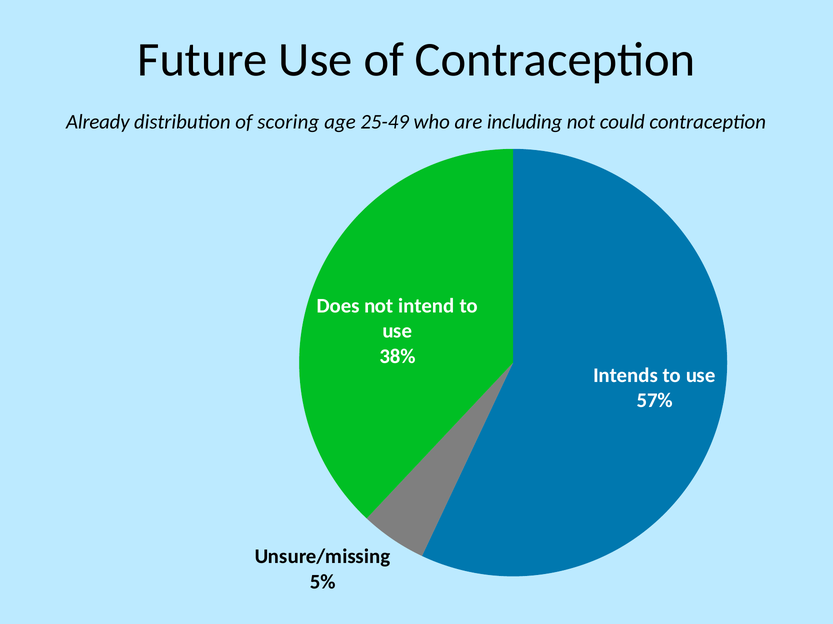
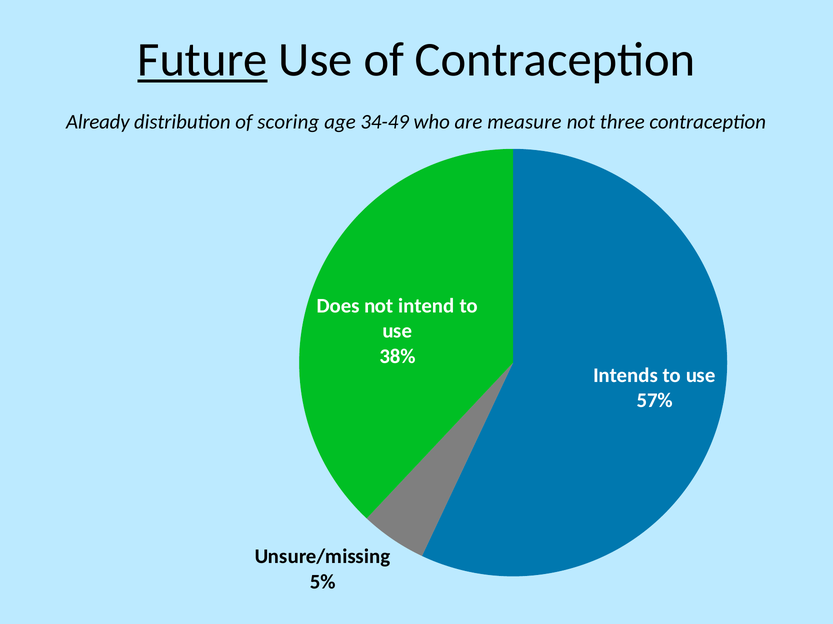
Future underline: none -> present
25-49: 25-49 -> 34-49
including: including -> measure
could: could -> three
